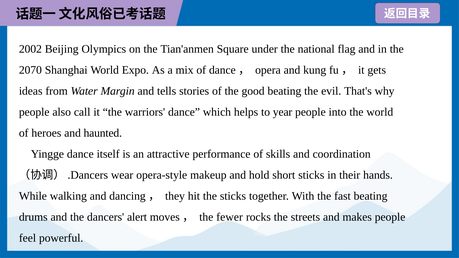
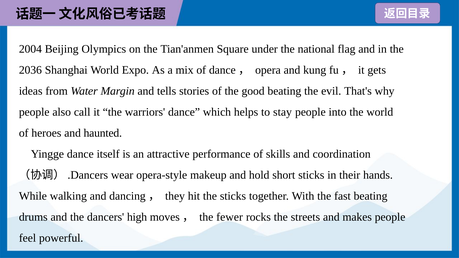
2002: 2002 -> 2004
2070: 2070 -> 2036
year: year -> stay
alert: alert -> high
